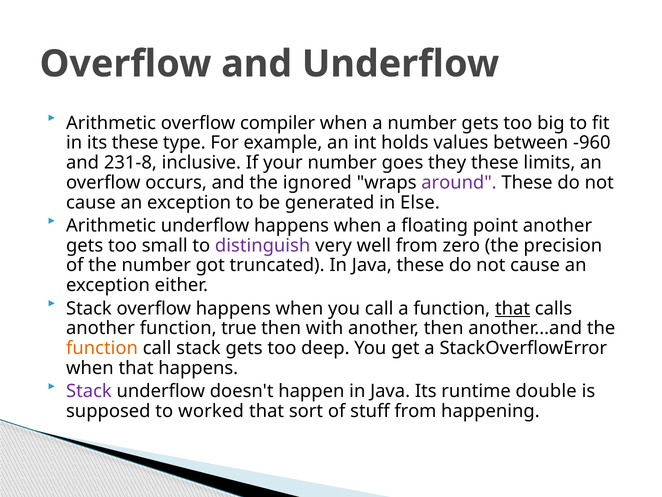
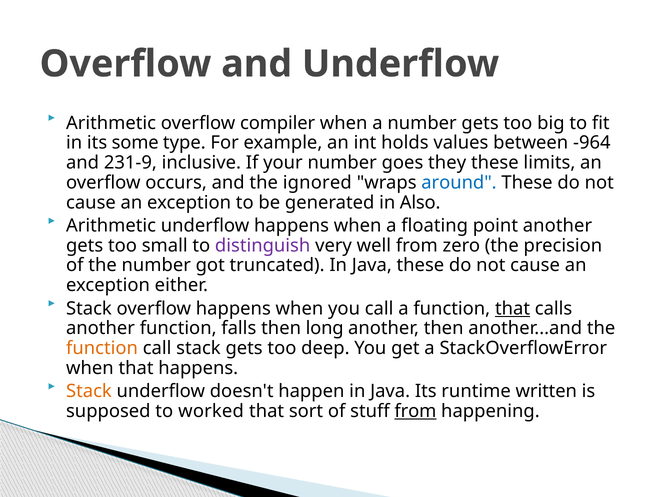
its these: these -> some
-960: -960 -> -964
231-8: 231-8 -> 231-9
around colour: purple -> blue
Else: Else -> Also
true: true -> falls
with: with -> long
Stack at (89, 391) colour: purple -> orange
double: double -> written
from at (415, 411) underline: none -> present
